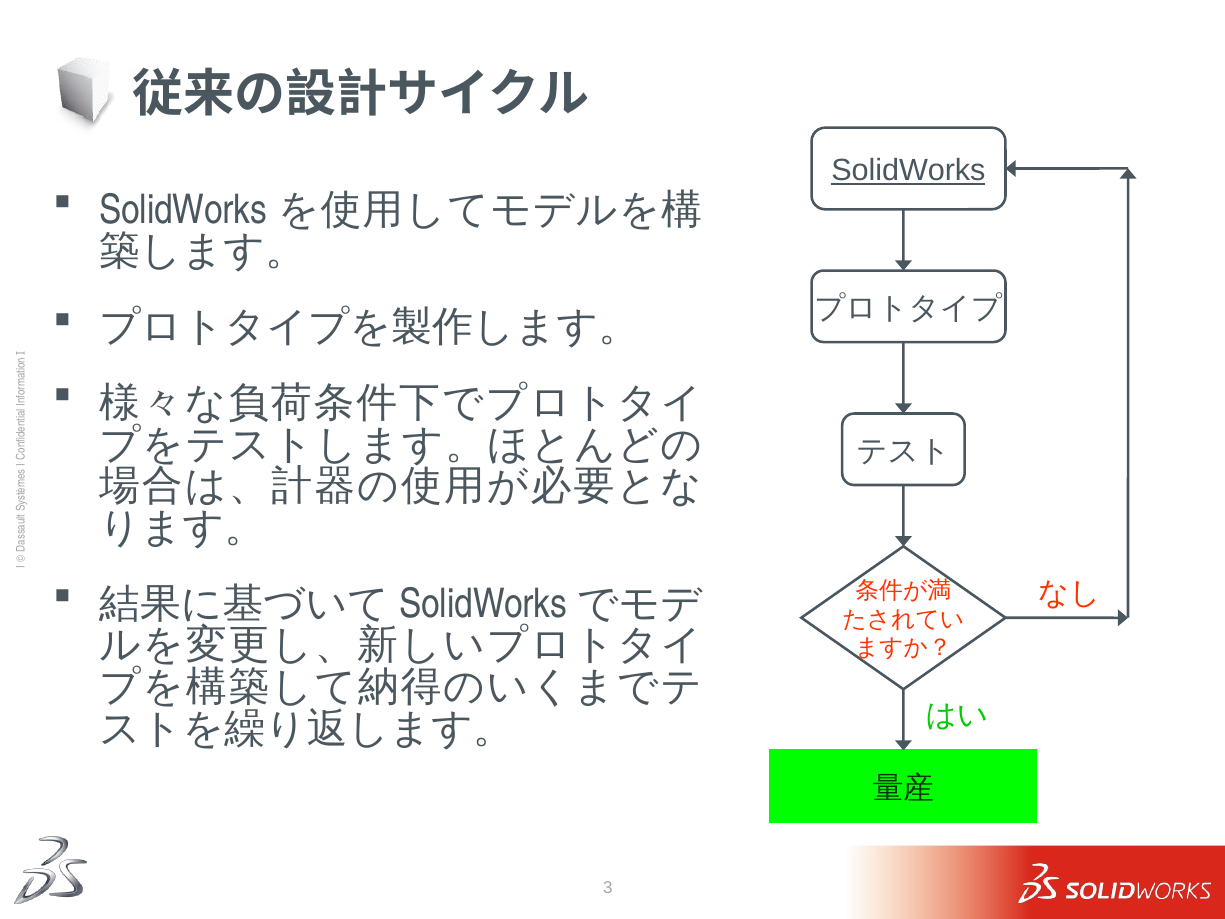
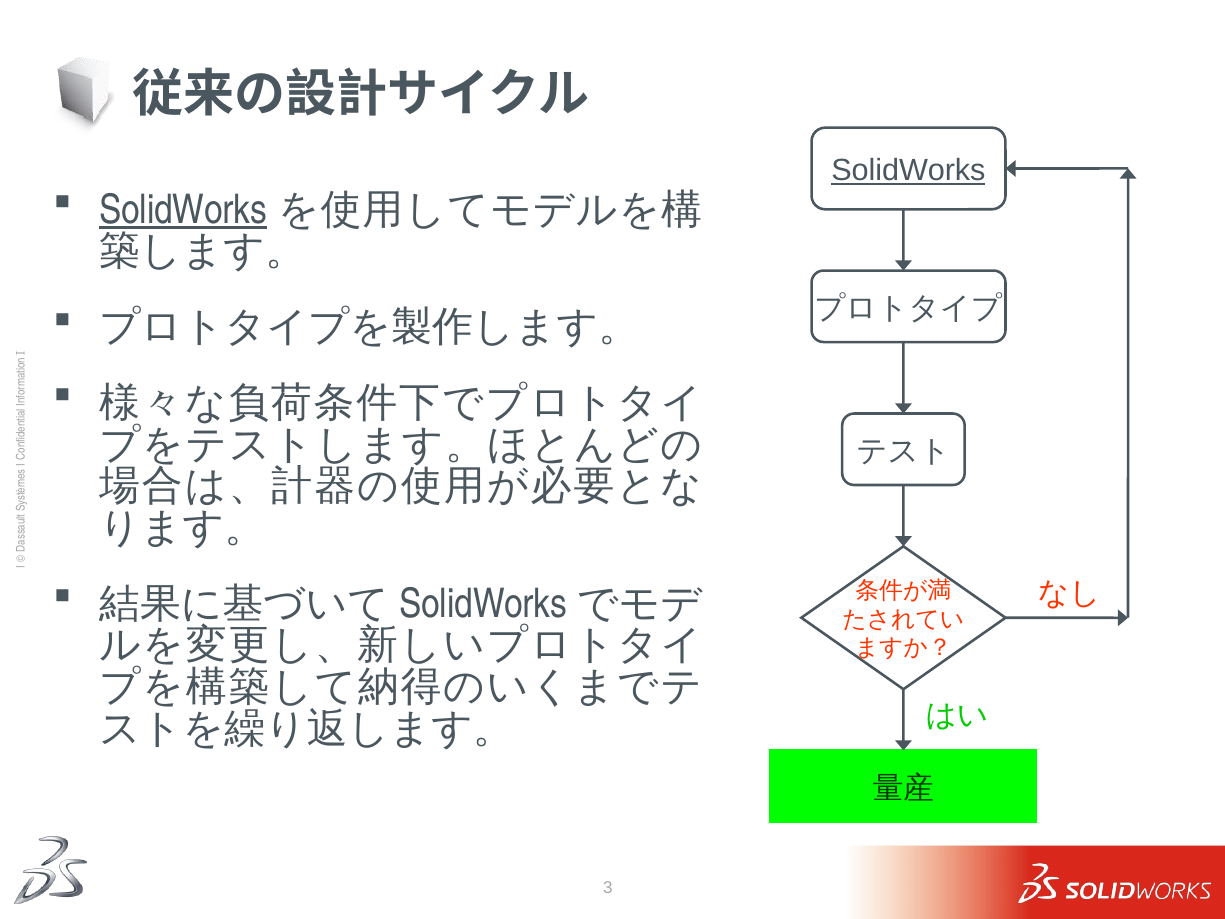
SolidWorks at (183, 210) underline: none -> present
